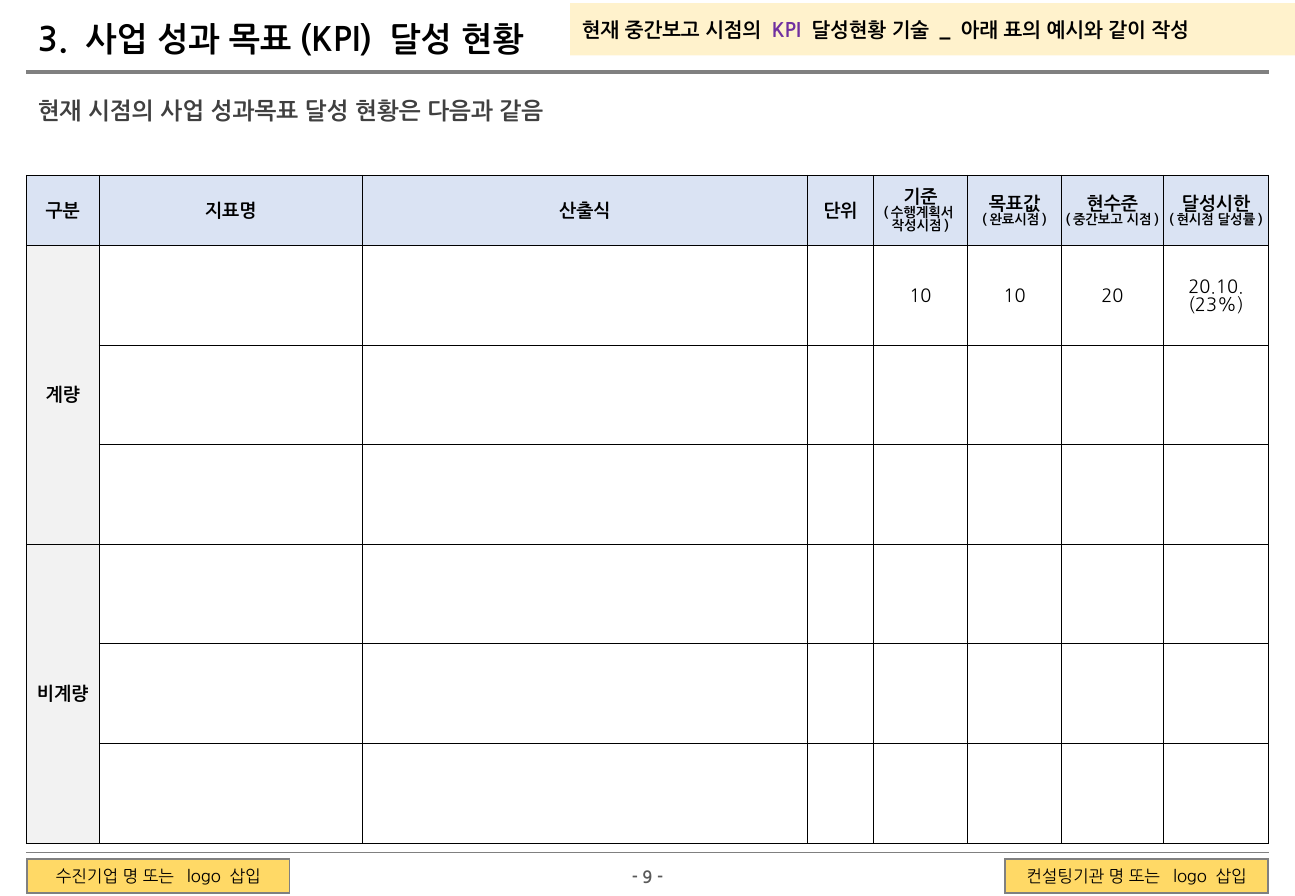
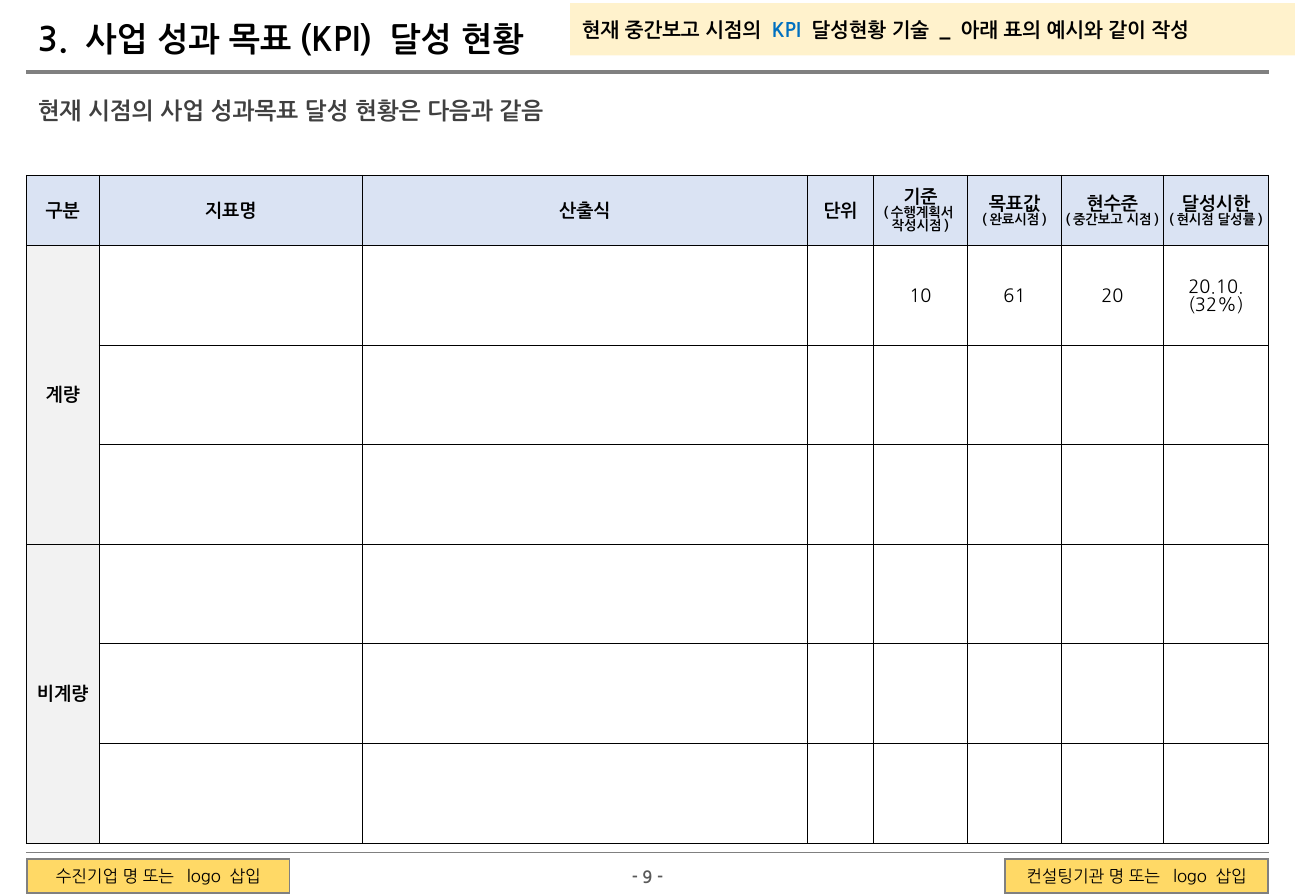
KPI colour: purple -> blue
10 10: 10 -> 61
23%: 23% -> 32%
